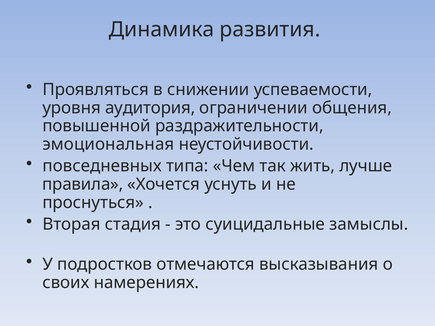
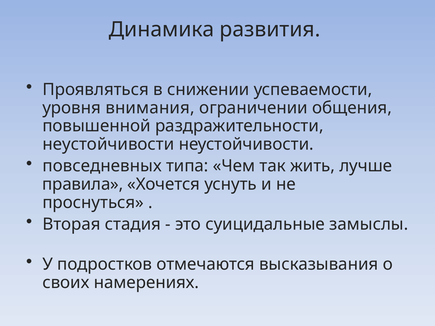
аудитория: аудитория -> внимания
эмоциональная at (108, 144): эмоциональная -> неустойчивости
